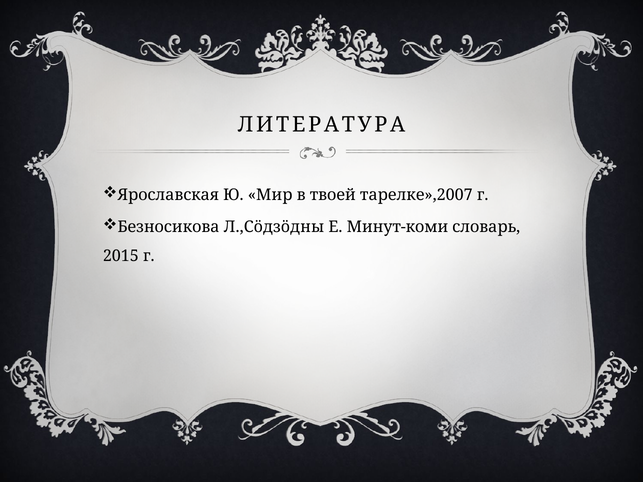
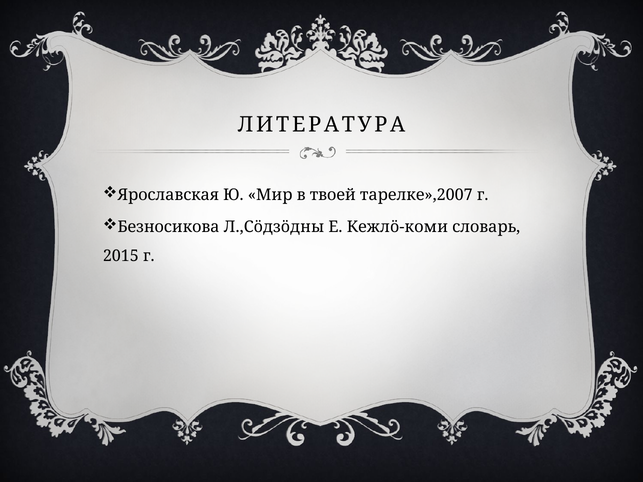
Минут-коми: Минут-коми -> Кежлö-коми
